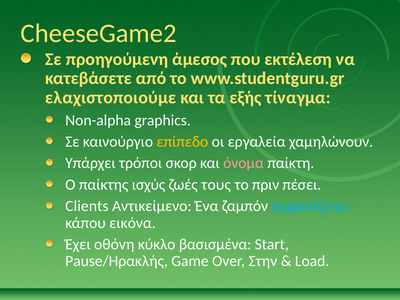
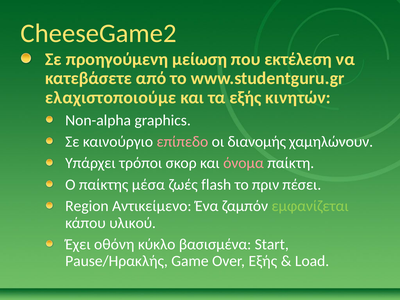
άμεσος: άμεσος -> μείωση
τίναγμα: τίναγμα -> κινητών
επίπεδο colour: yellow -> pink
εργαλεία: εργαλεία -> διανομής
ισχύς: ισχύς -> μέσα
τους: τους -> flash
Clients: Clients -> Region
εμφανίζεται colour: light blue -> light green
εικόνα: εικόνα -> υλικού
Over Στην: Στην -> Εξής
